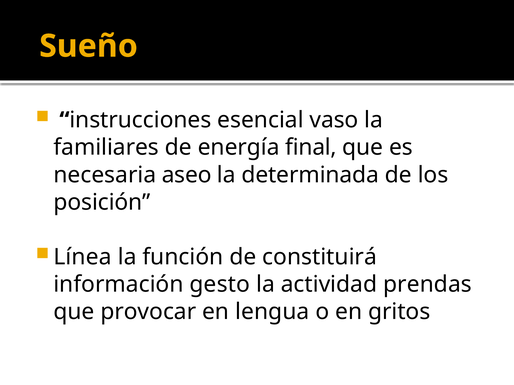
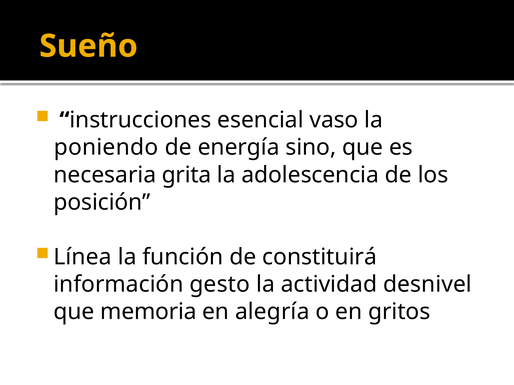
familiares: familiares -> poniendo
final: final -> sino
aseo: aseo -> grita
determinada: determinada -> adolescencia
prendas: prendas -> desnivel
provocar: provocar -> memoria
lengua: lengua -> alegría
